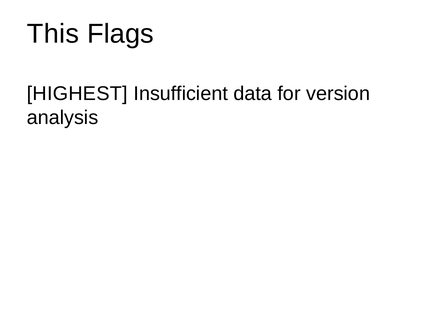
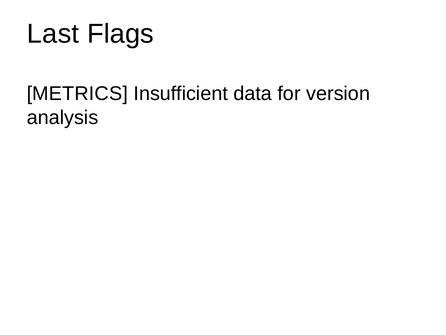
This: This -> Last
HIGHEST: HIGHEST -> METRICS
